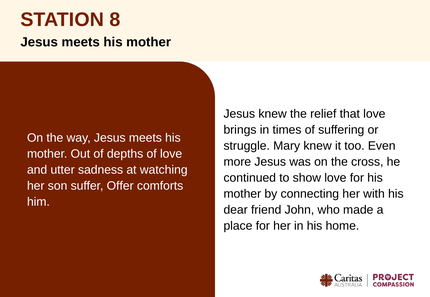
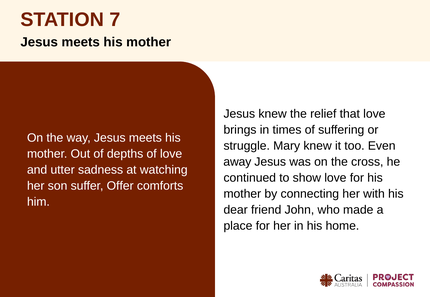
8: 8 -> 7
more: more -> away
